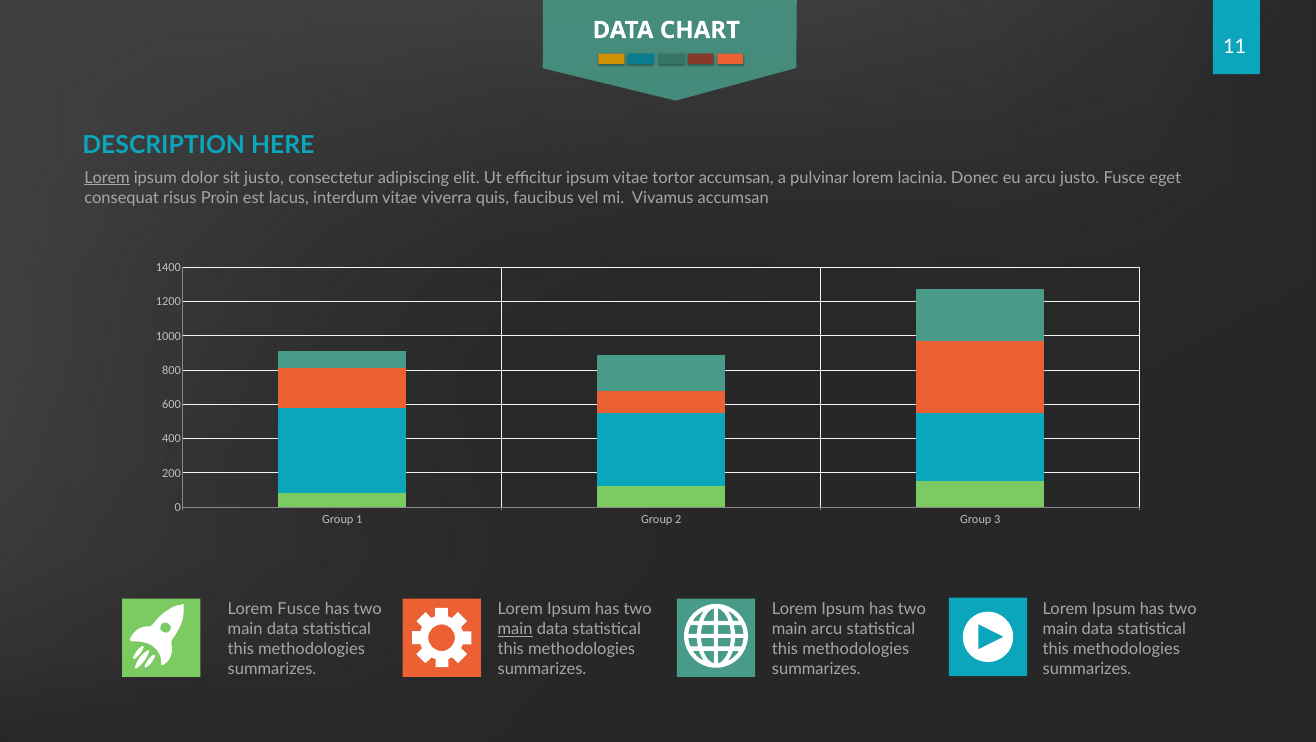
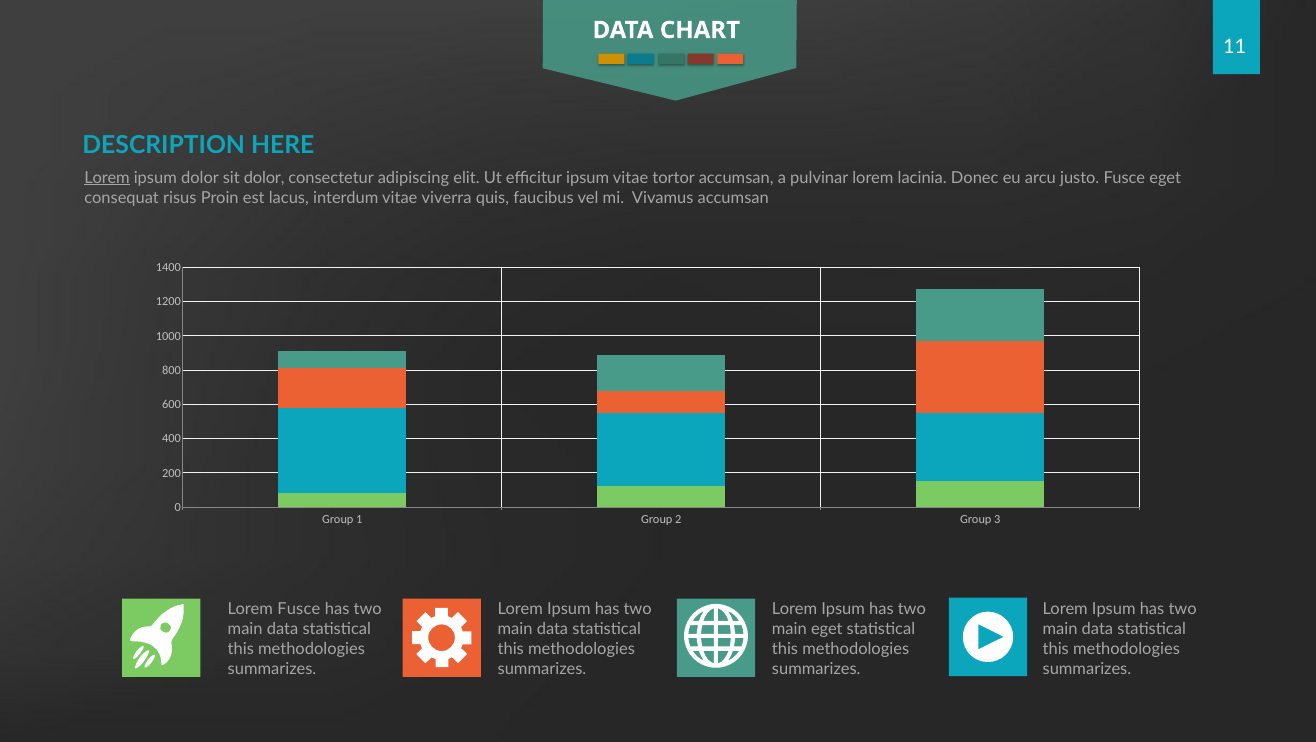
sit justo: justo -> dolor
main at (515, 629) underline: present -> none
main arcu: arcu -> eget
